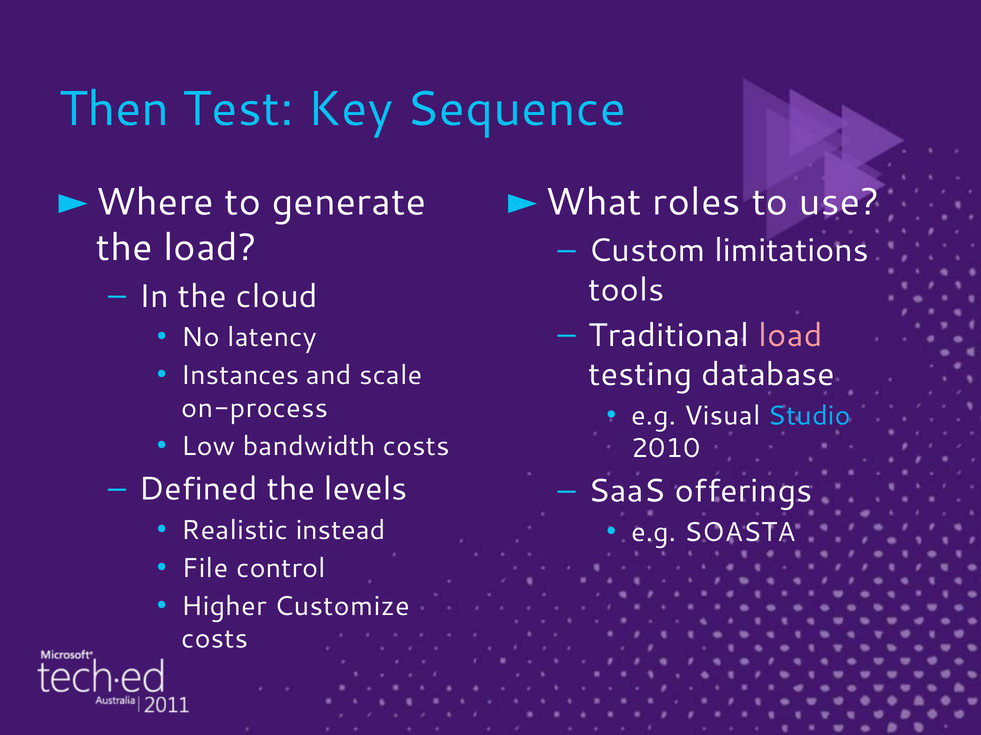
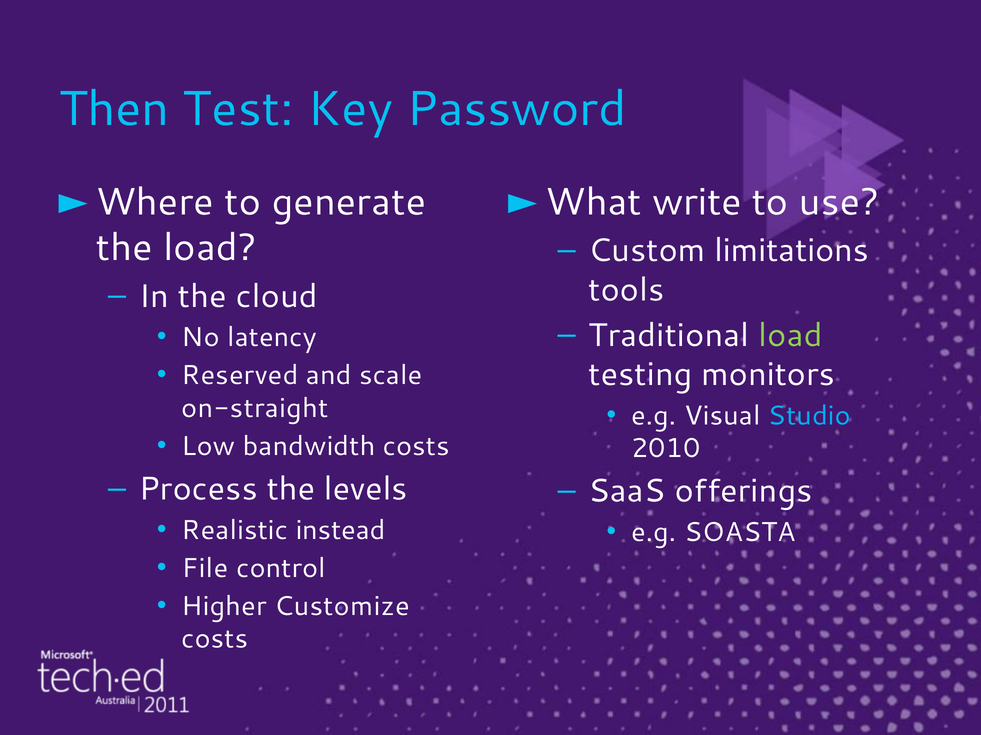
Sequence: Sequence -> Password
roles: roles -> write
load at (791, 336) colour: pink -> light green
Instances: Instances -> Reserved
database: database -> monitors
on-process: on-process -> on-straight
Defined: Defined -> Process
